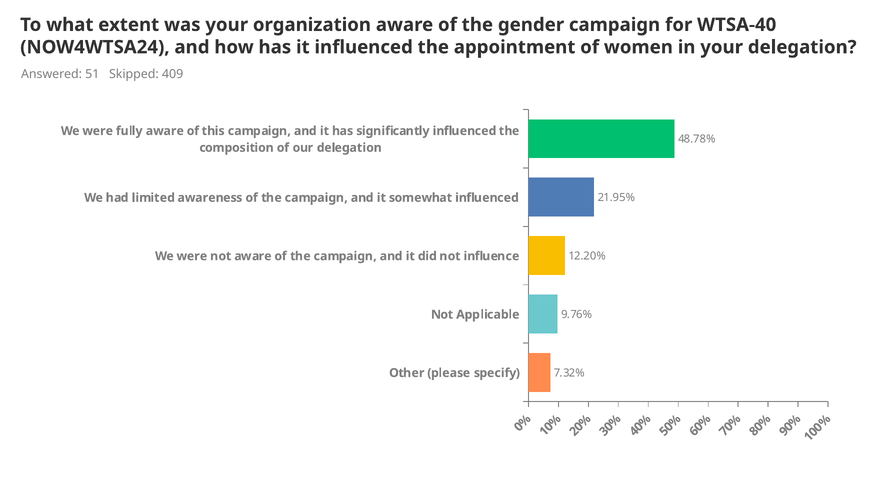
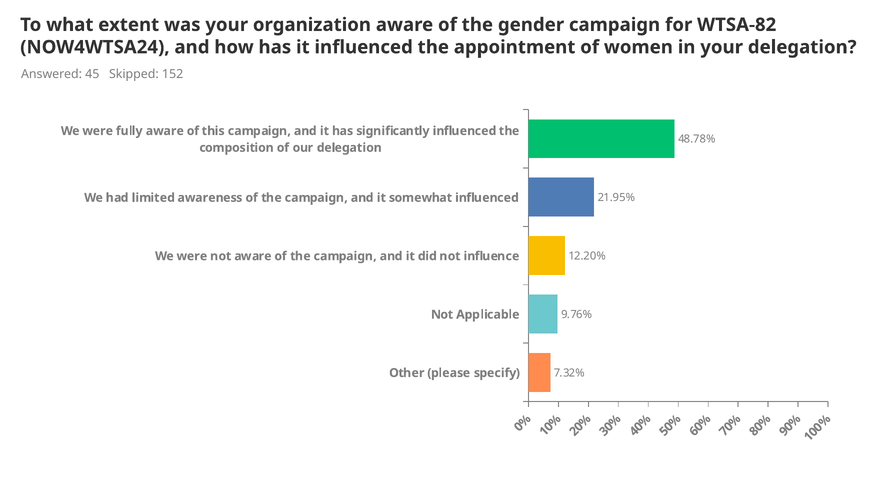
WTSA-40: WTSA-40 -> WTSA-82
51: 51 -> 45
409: 409 -> 152
